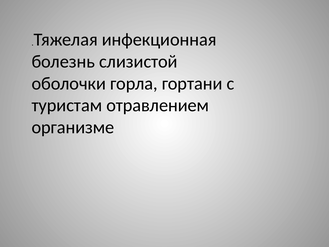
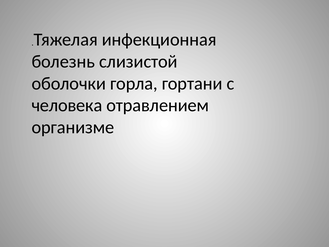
туристам: туристам -> человека
